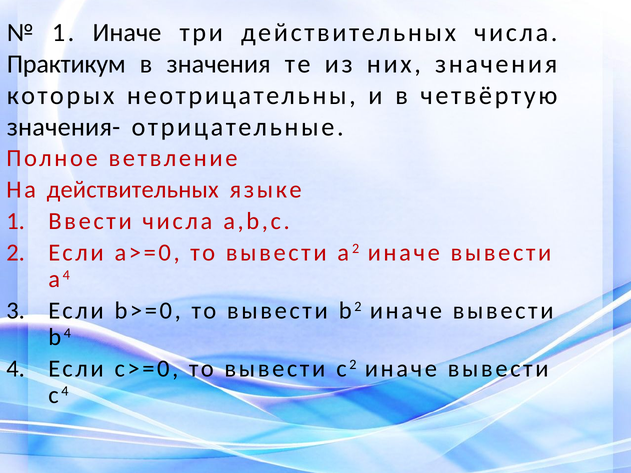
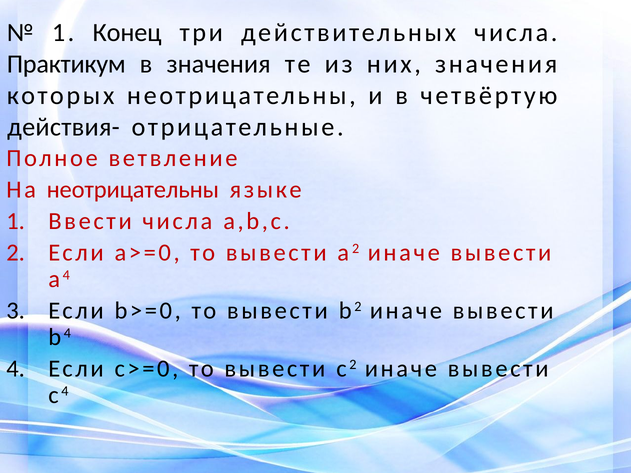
1 Иначе: Иначе -> Конец
значения-: значения- -> действия-
На действительных: действительных -> неотрицательны
